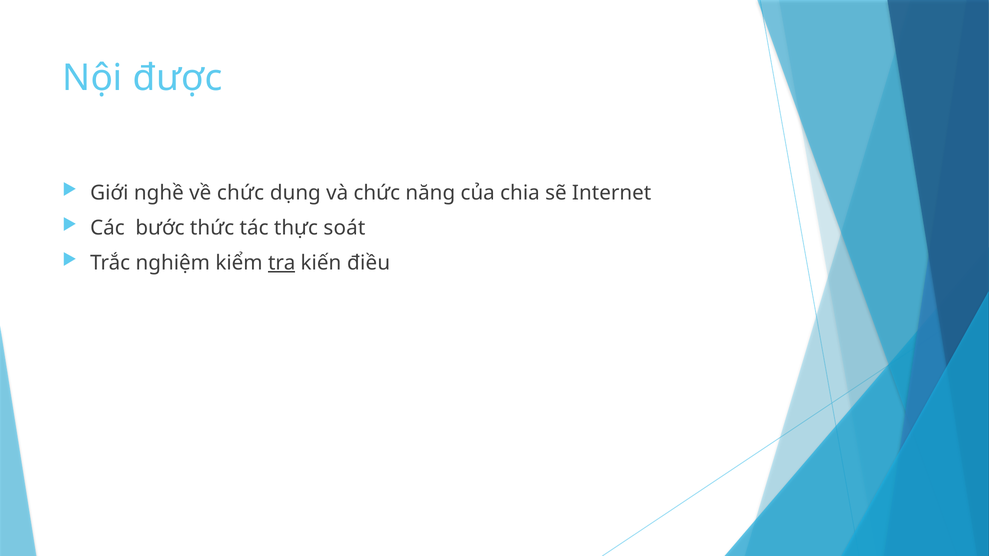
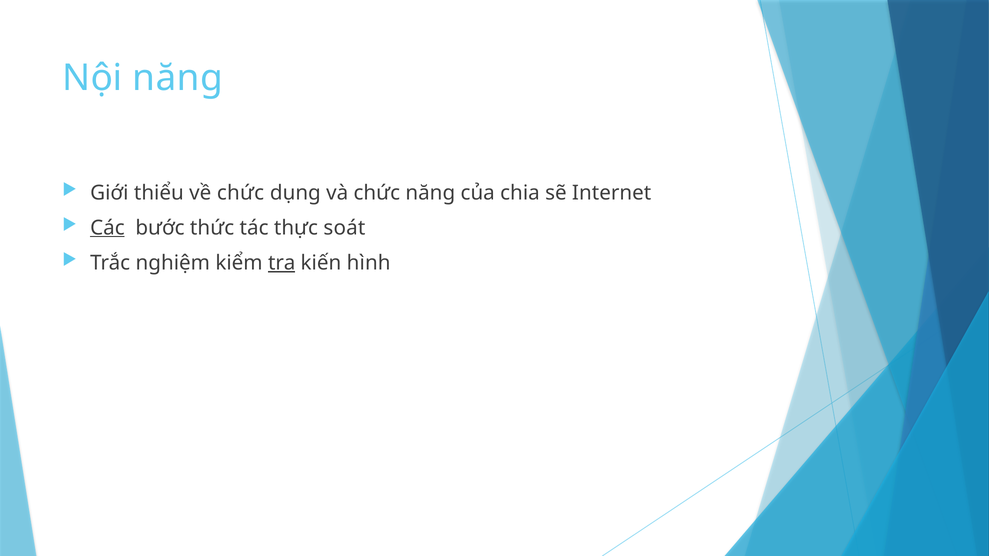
Nội được: được -> năng
nghề: nghề -> thiểu
Các underline: none -> present
điều: điều -> hình
